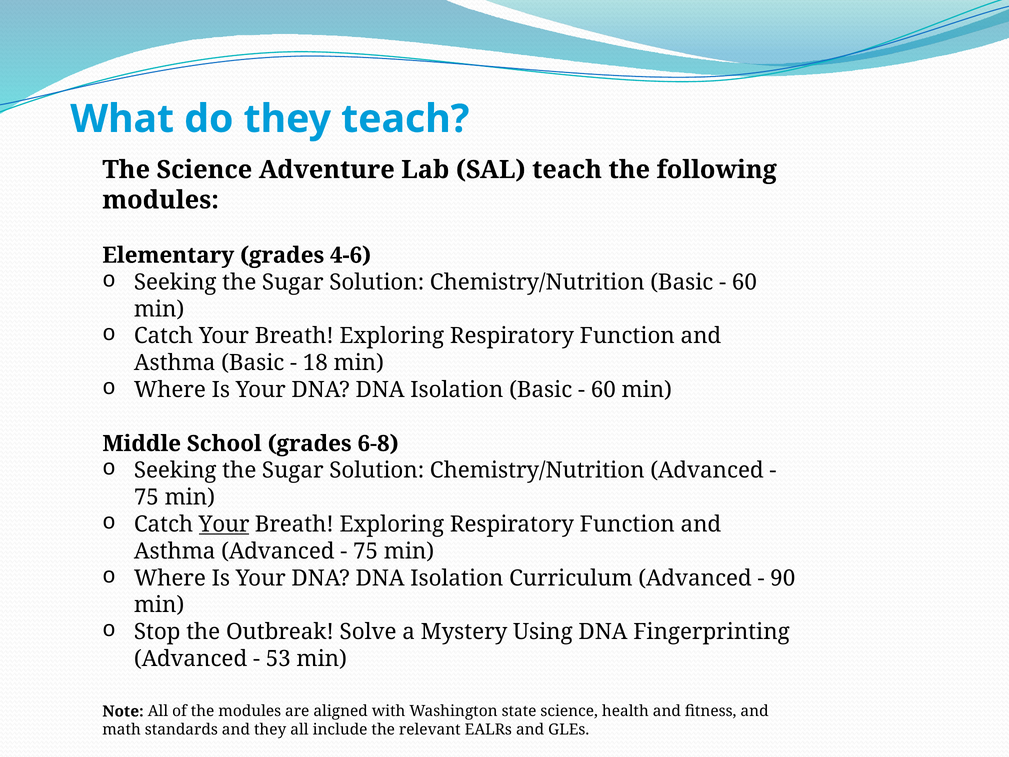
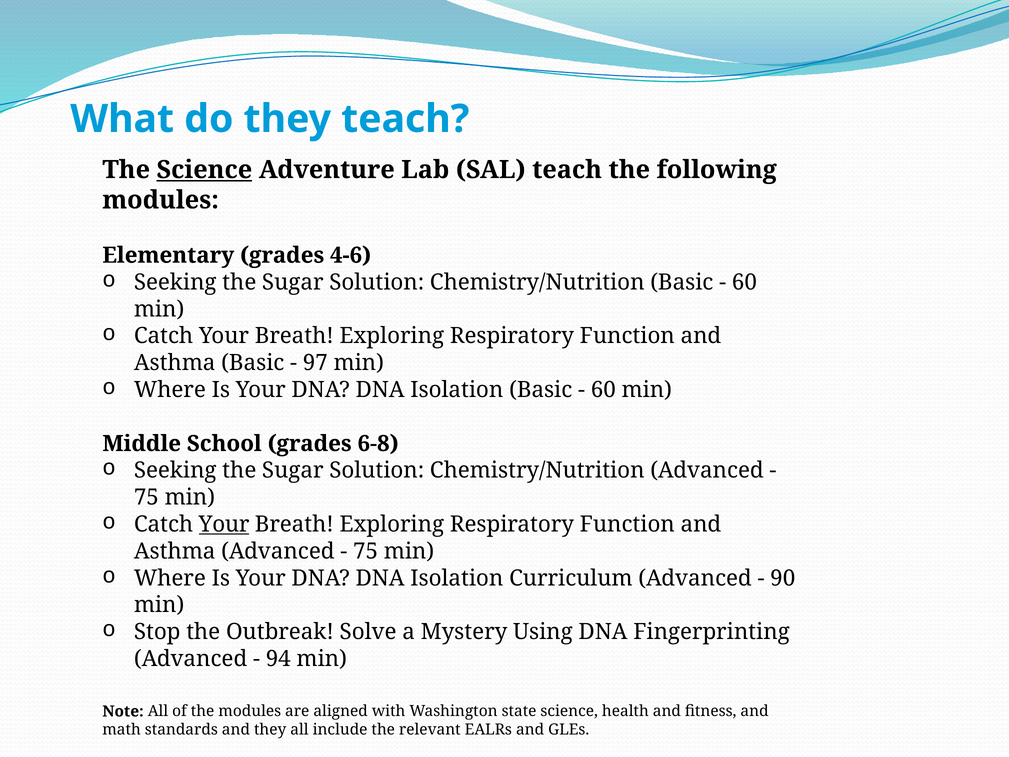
Science at (204, 170) underline: none -> present
18: 18 -> 97
53: 53 -> 94
